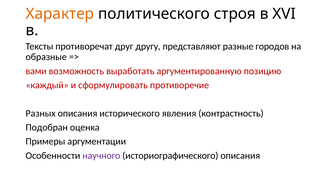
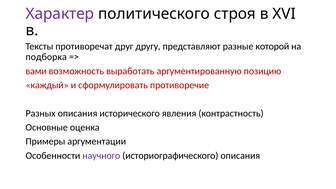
Характер colour: orange -> purple
городов: городов -> которой
образные: образные -> подборка
Подобран: Подобран -> Основные
